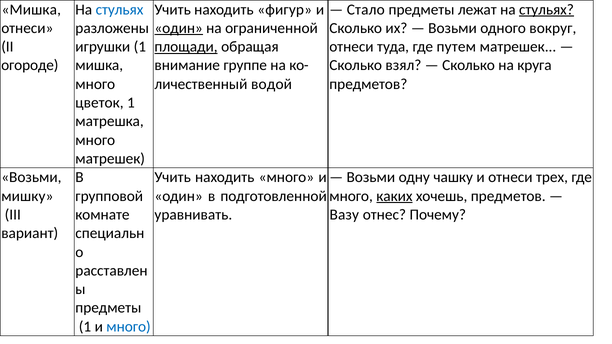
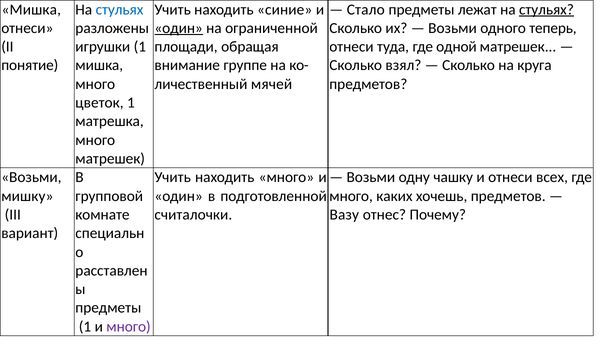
фигур: фигур -> синие
вокруг: вокруг -> теперь
площади underline: present -> none
путем: путем -> одной
огороде: огороде -> понятие
водой: водой -> мячей
трех: трех -> всех
каких underline: present -> none
уравнивать: уравнивать -> считалочки
много at (129, 327) colour: blue -> purple
